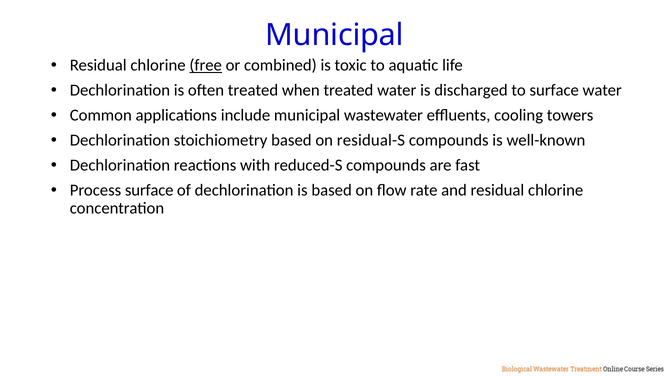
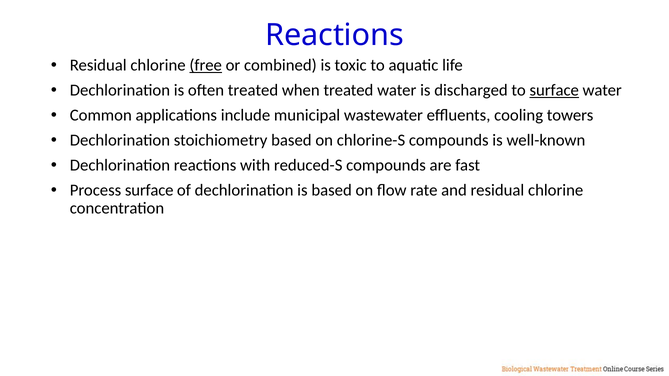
Municipal at (334, 35): Municipal -> Reactions
surface at (554, 90) underline: none -> present
residual-S: residual-S -> chlorine-S
